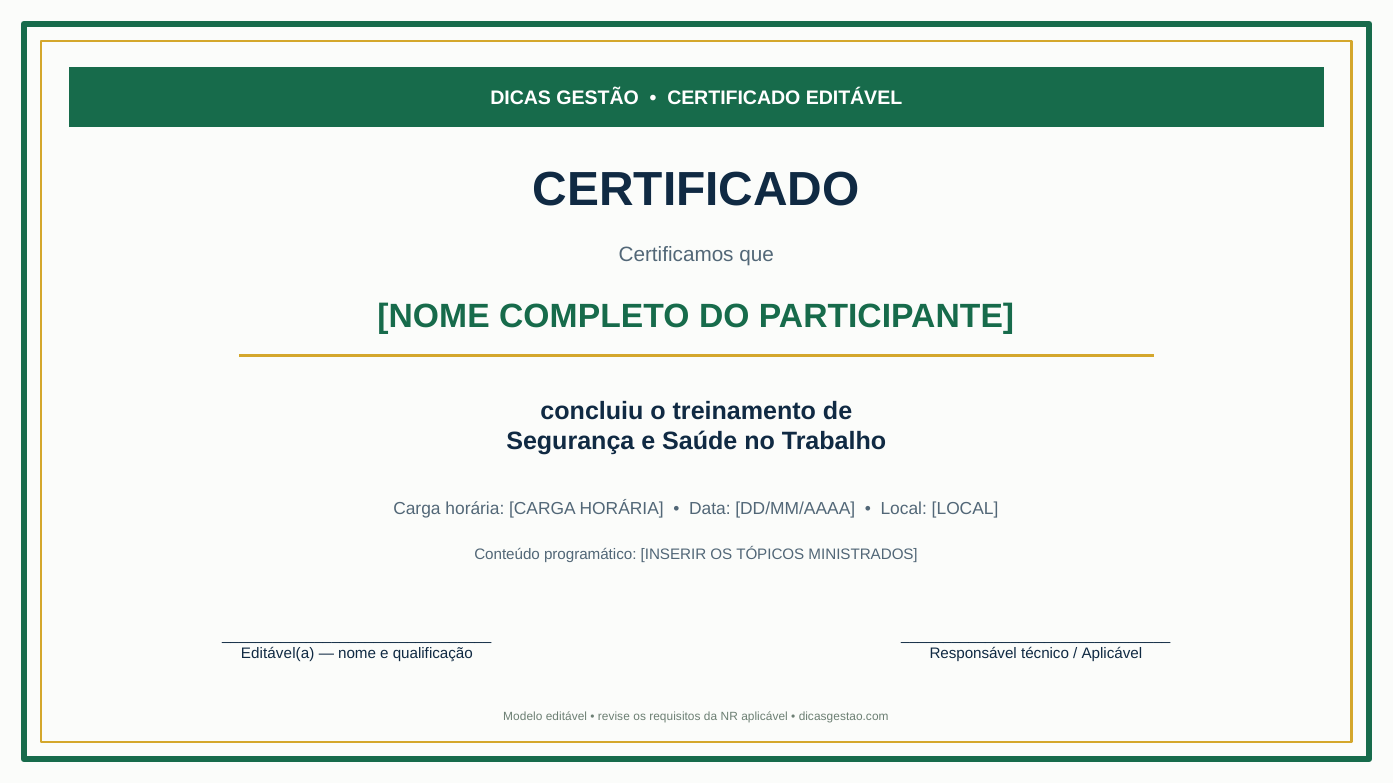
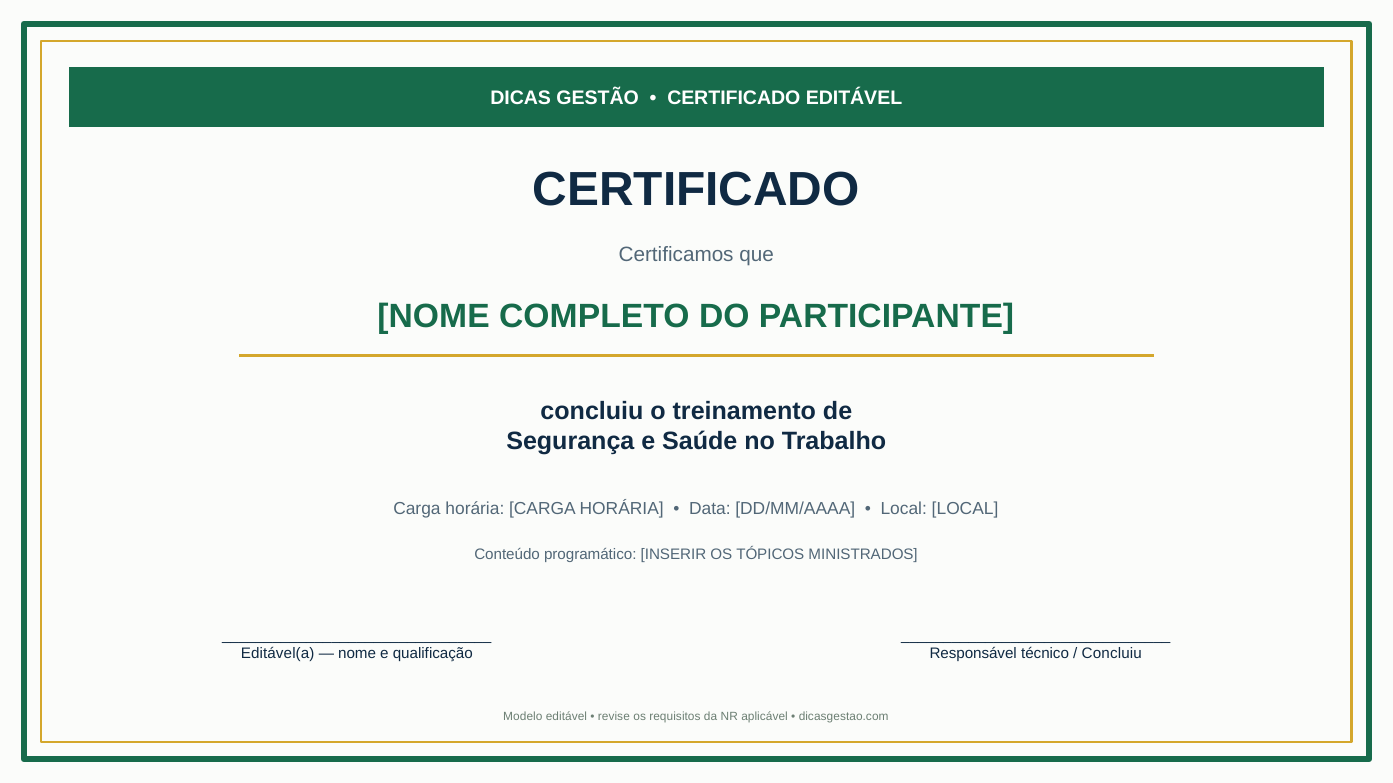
Aplicável at (1112, 654): Aplicável -> Concluiu
